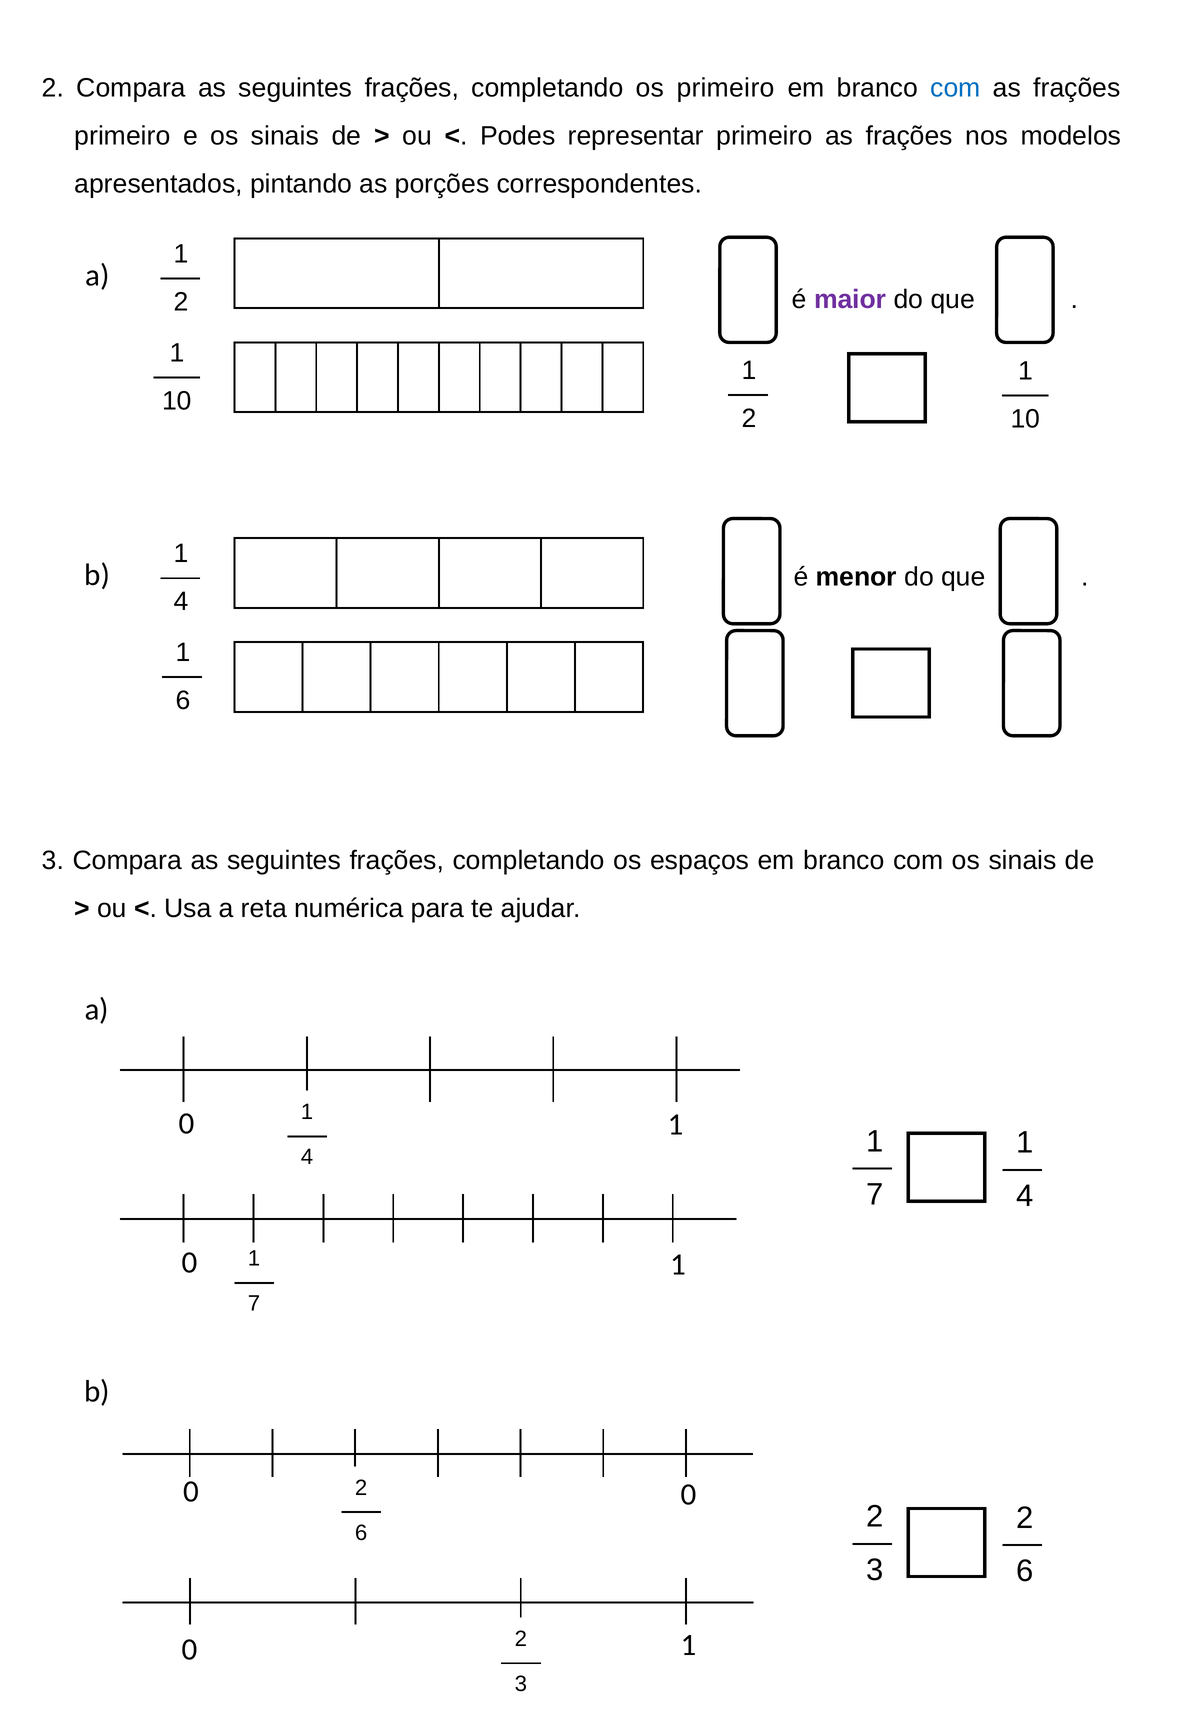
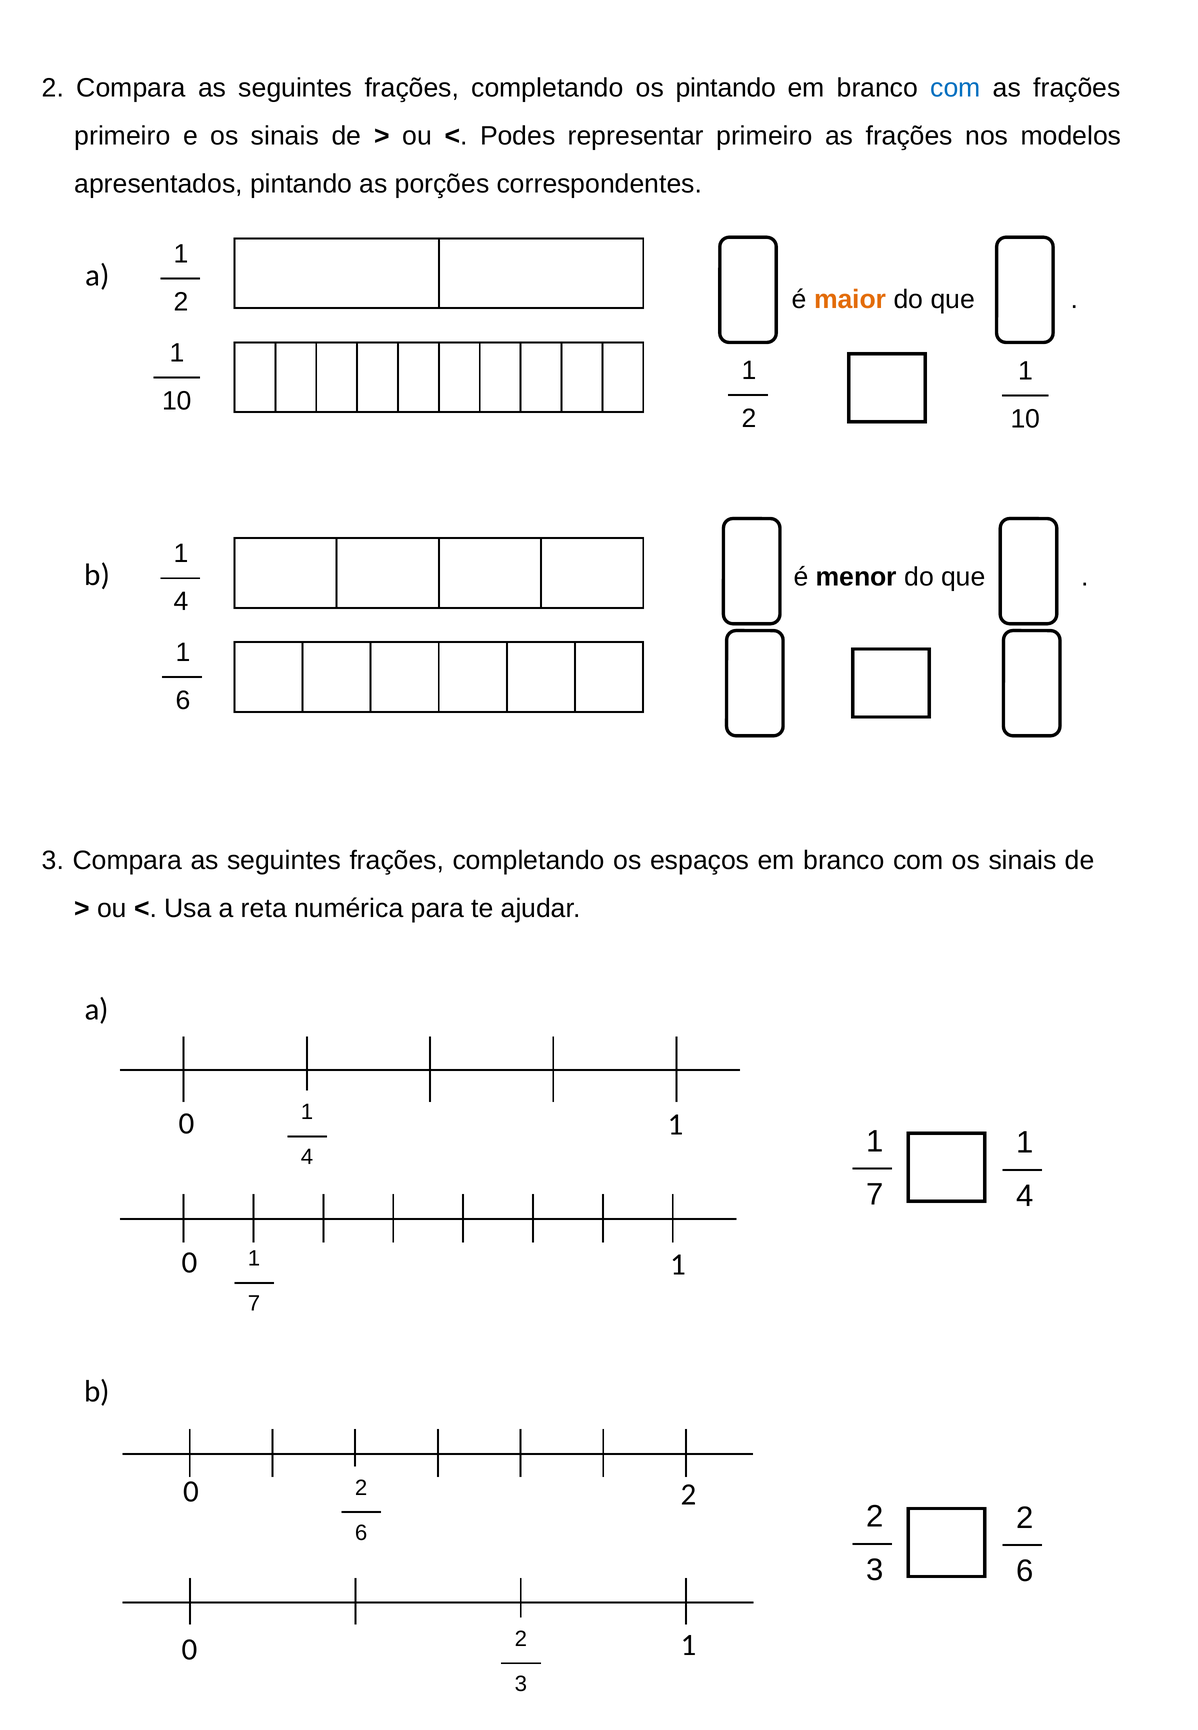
os primeiro: primeiro -> pintando
maior colour: purple -> orange
0 0: 0 -> 2
